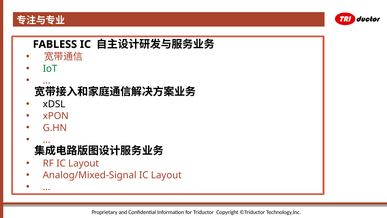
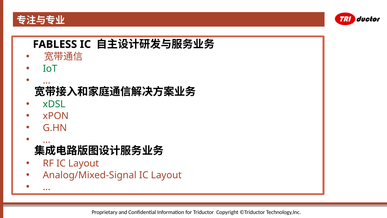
xDSL colour: black -> green
